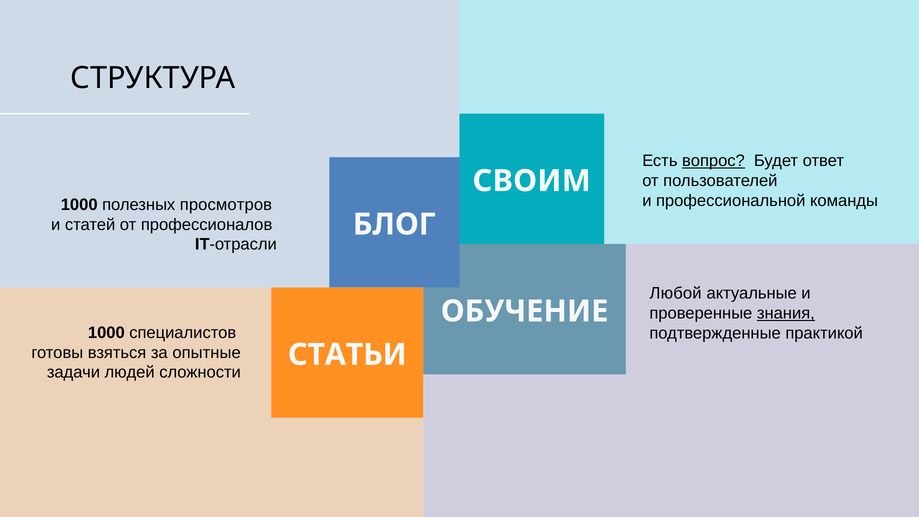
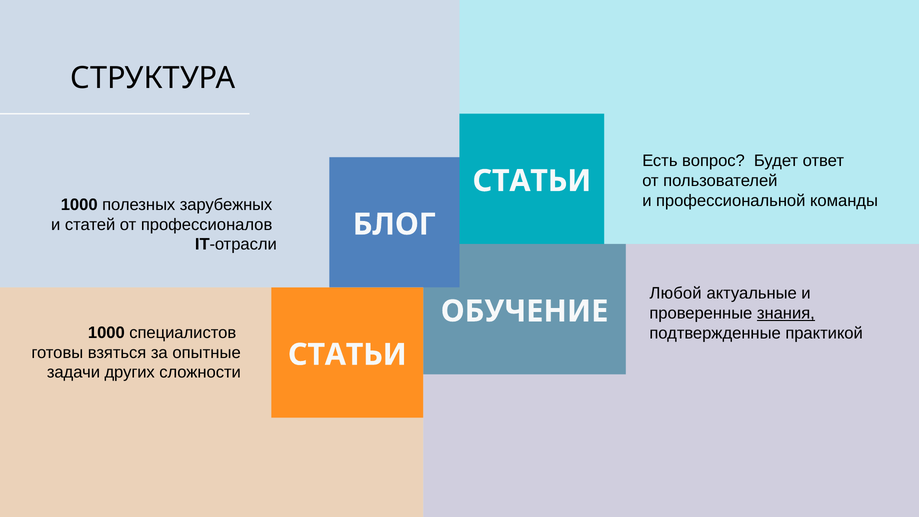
вопрос underline: present -> none
СВОИМ at (532, 181): СВОИМ -> СТАТЬИ
просмотров: просмотров -> зарубежных
людей: людей -> других
